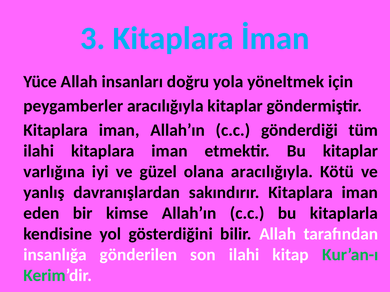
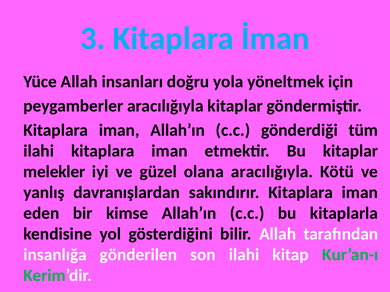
varlığına: varlığına -> melekler
